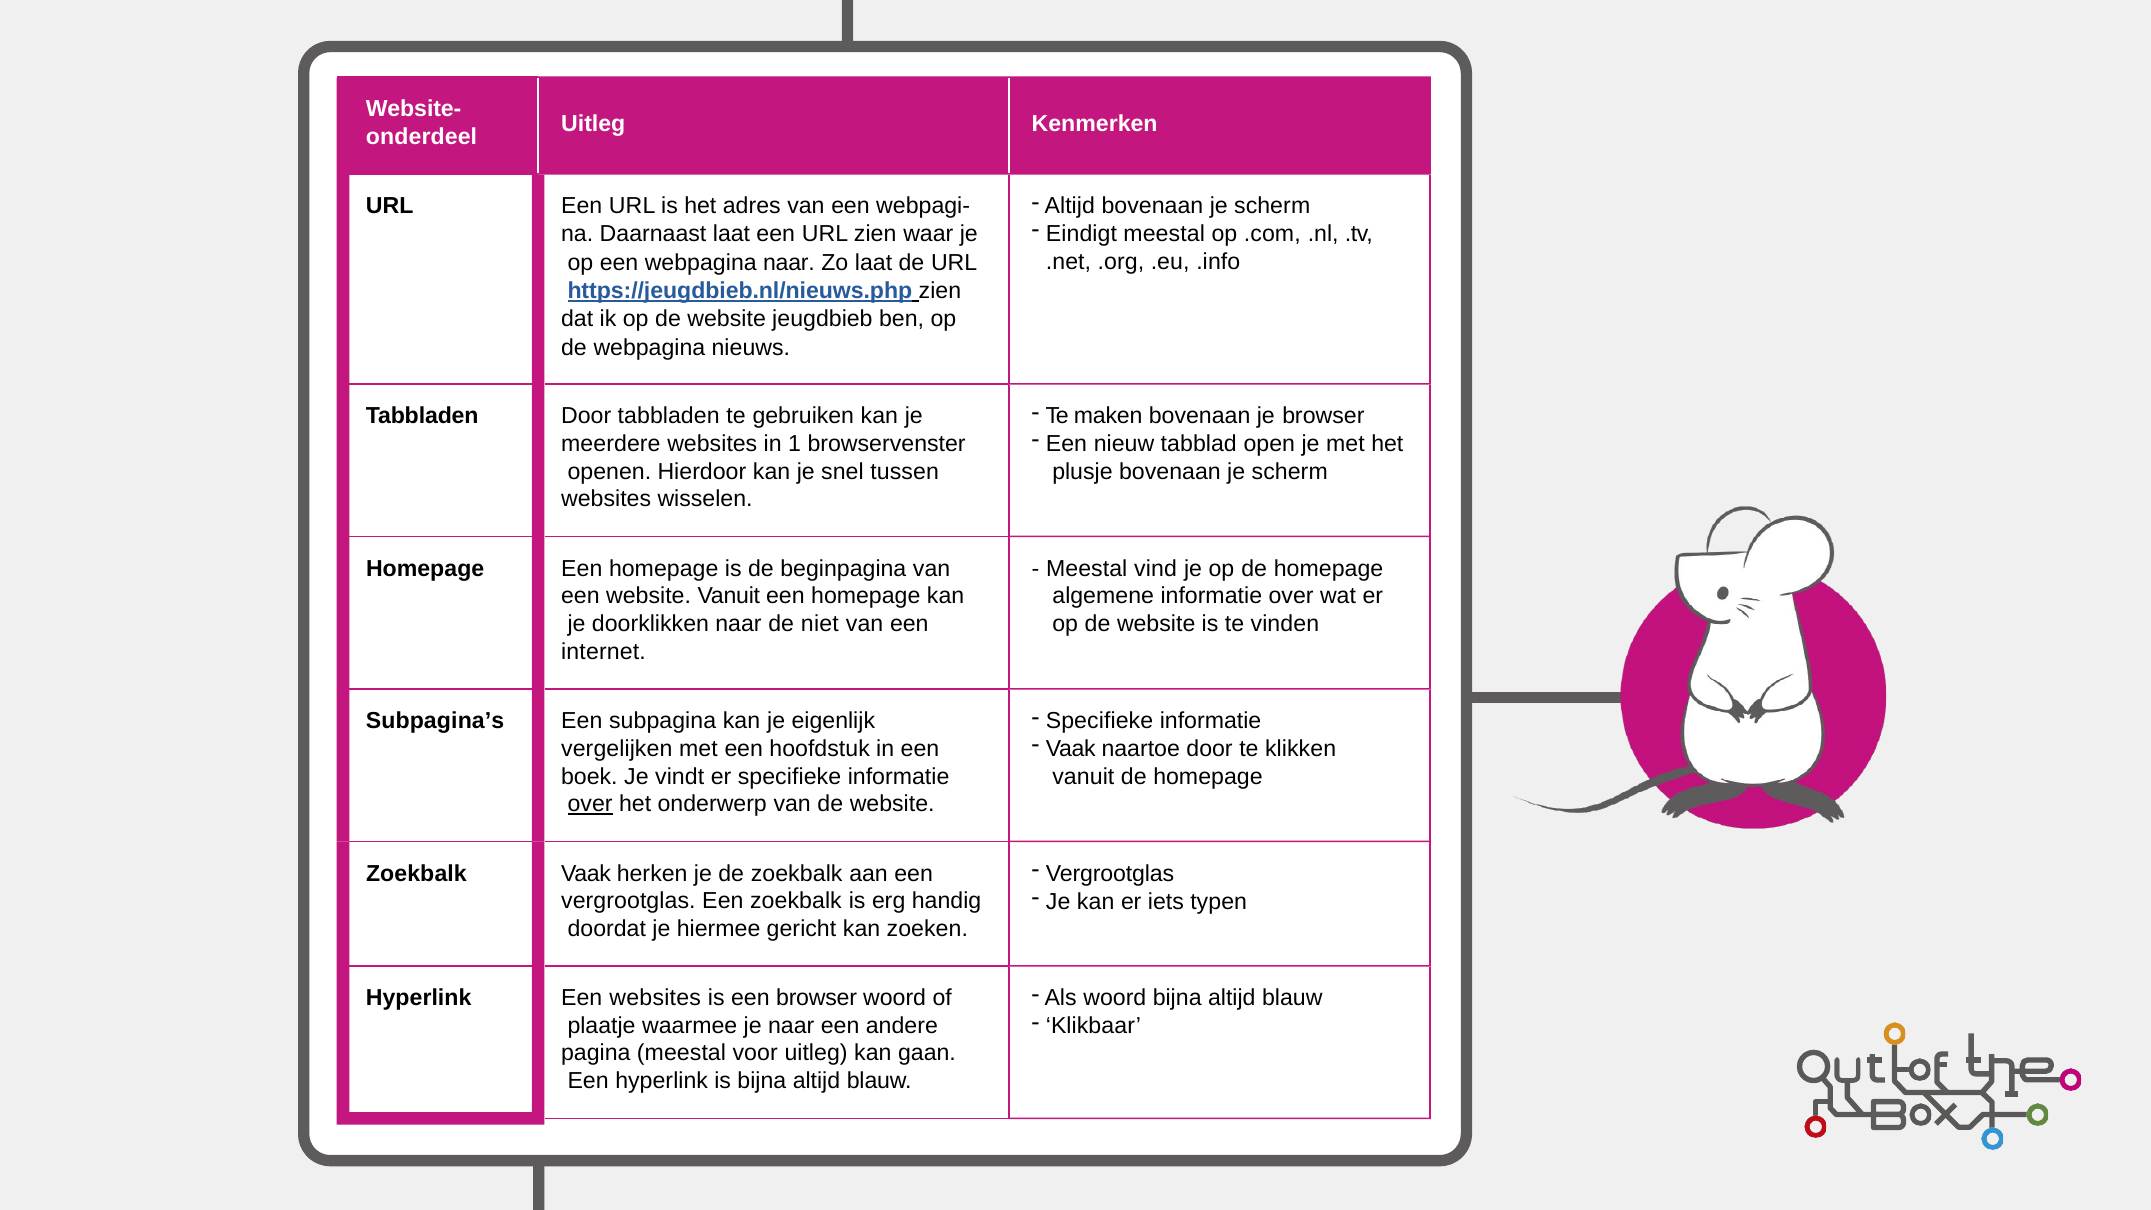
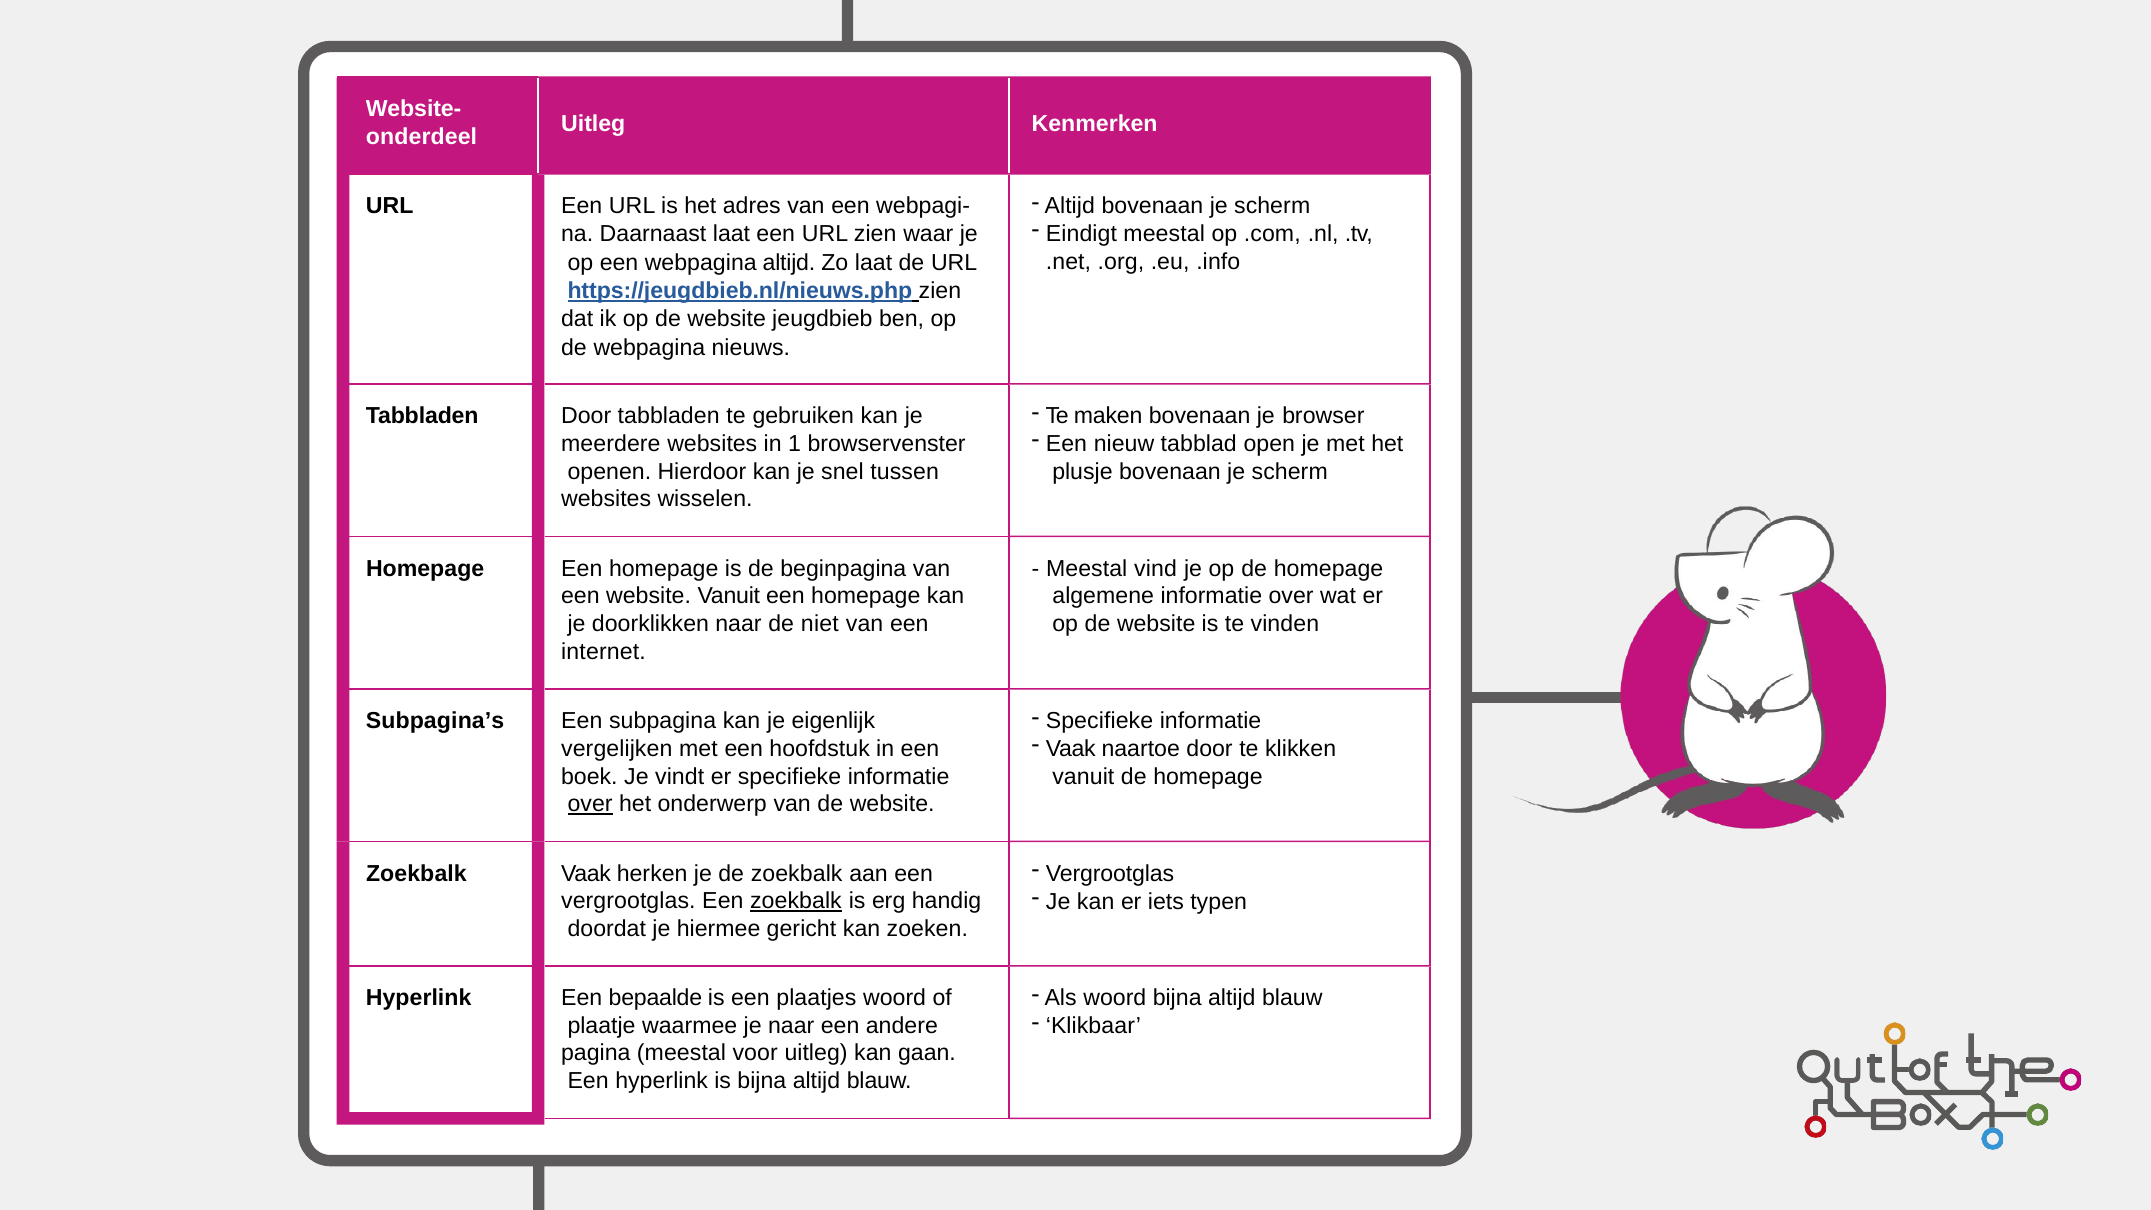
webpagina naar: naar -> altijd
zoekbalk at (796, 901) underline: none -> present
Een websites: websites -> bepaalde
een browser: browser -> plaatjes
